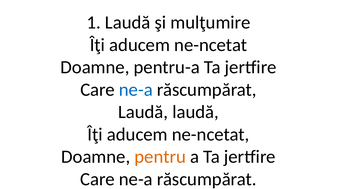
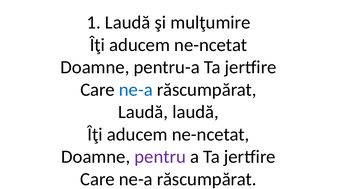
pentru colour: orange -> purple
